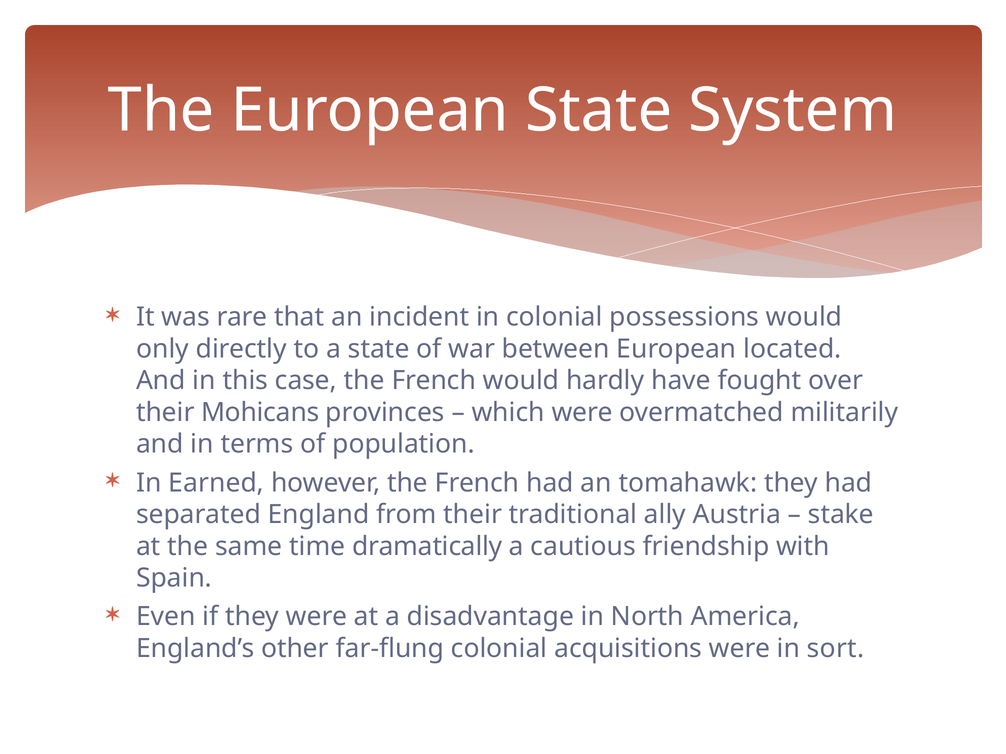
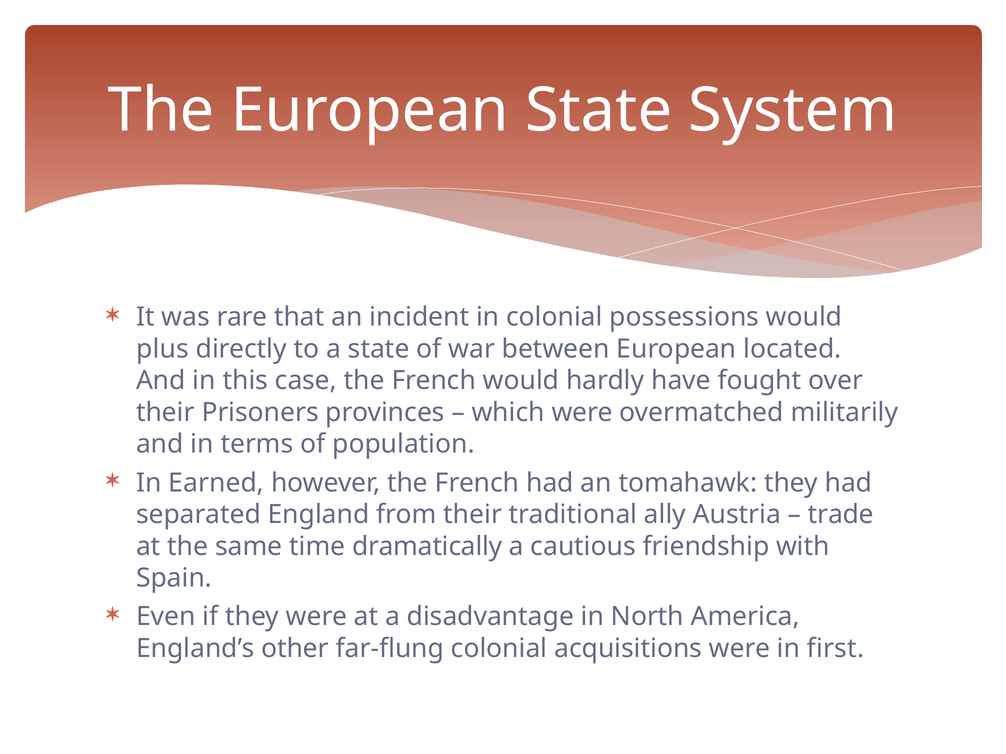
only: only -> plus
Mohicans: Mohicans -> Prisoners
stake: stake -> trade
sort: sort -> first
